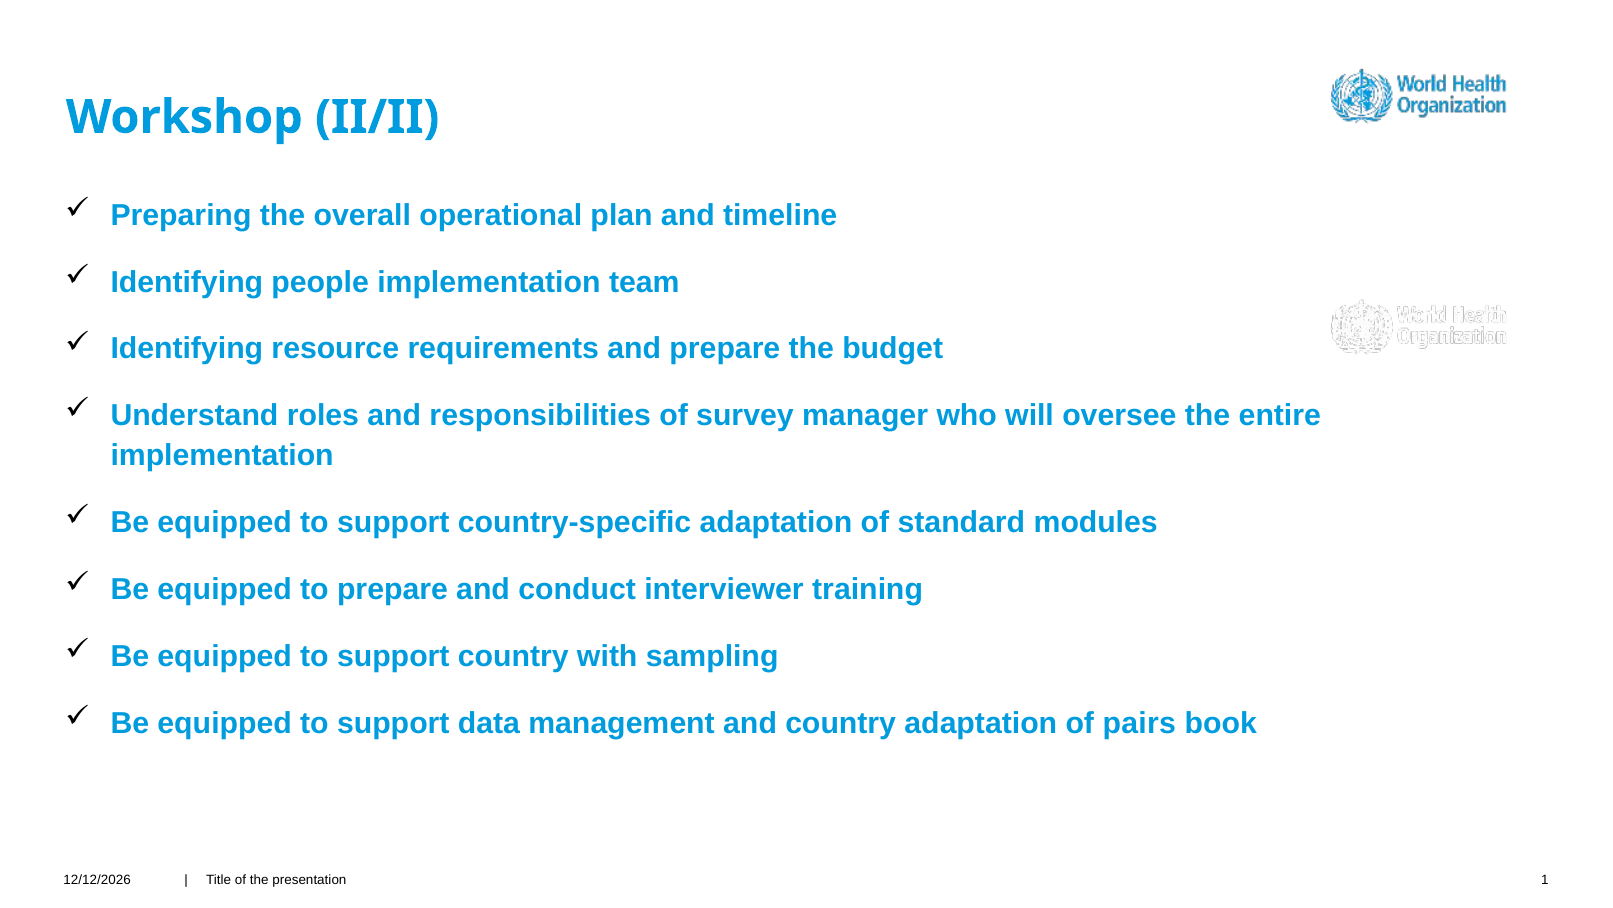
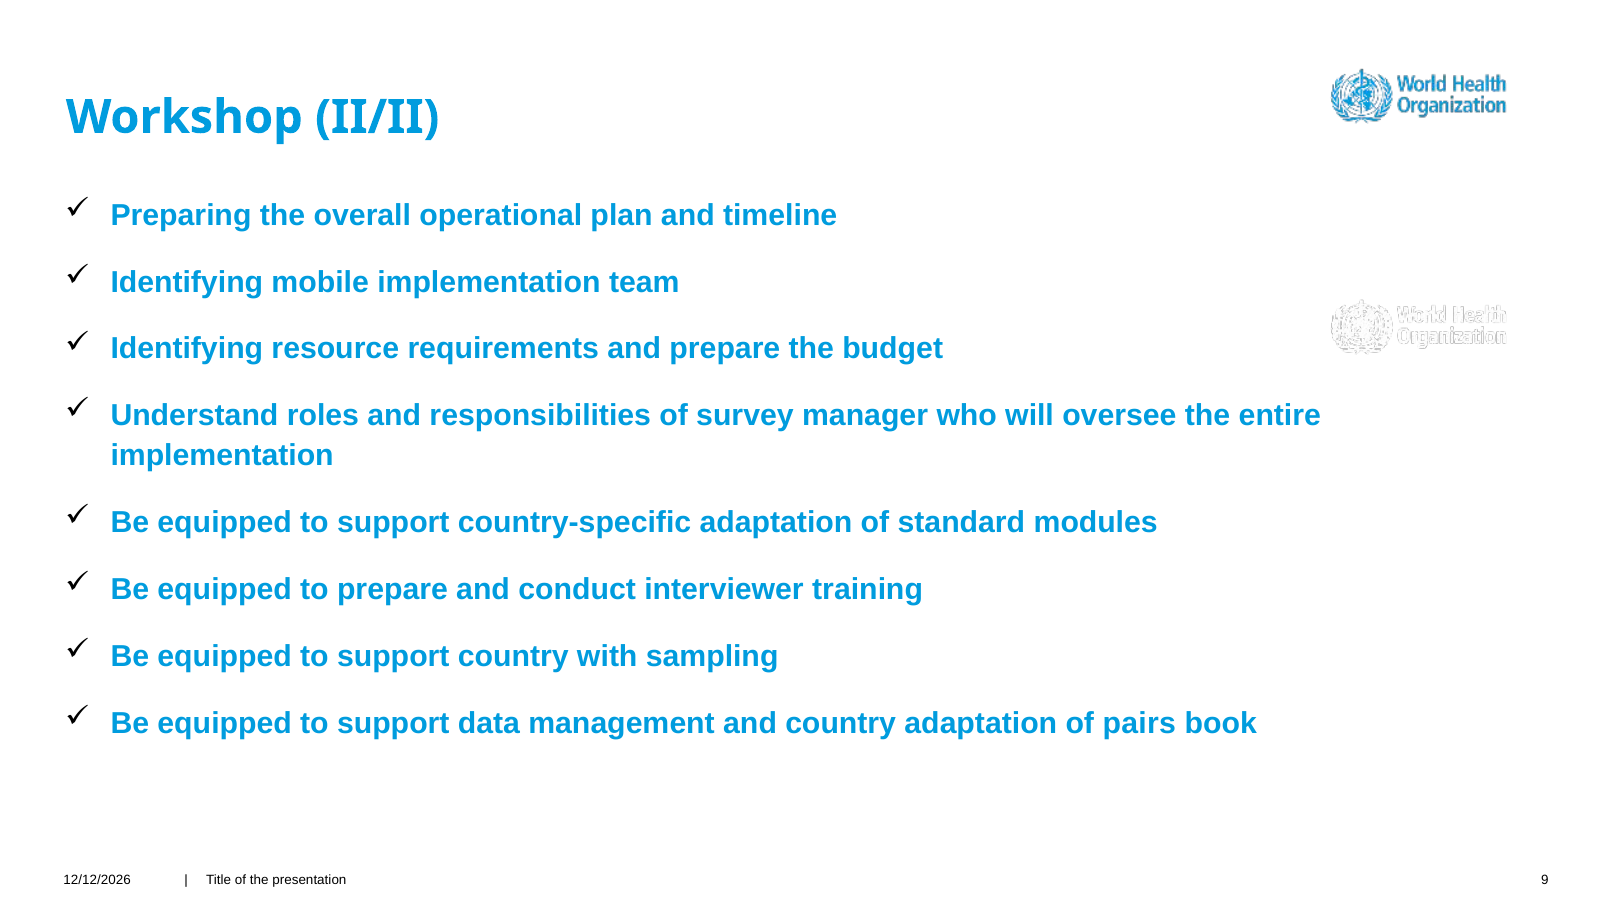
people: people -> mobile
1: 1 -> 9
